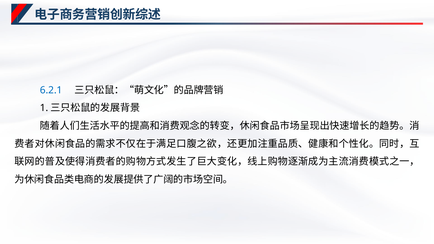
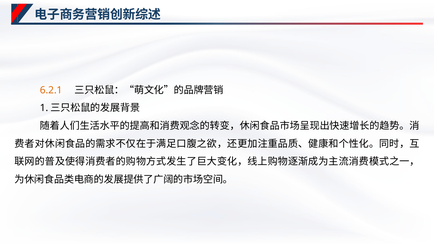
6.2.1 colour: blue -> orange
